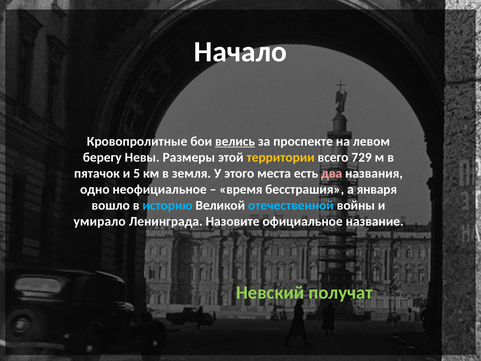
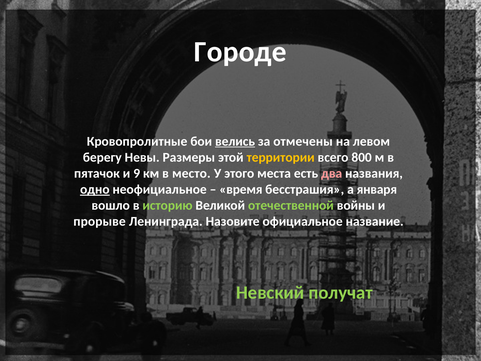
Начало: Начало -> Городе
проспекте: проспекте -> отмечены
729: 729 -> 800
5: 5 -> 9
земля: земля -> место
одно underline: none -> present
историю colour: light blue -> light green
отечественной colour: light blue -> light green
умирало: умирало -> прорыве
